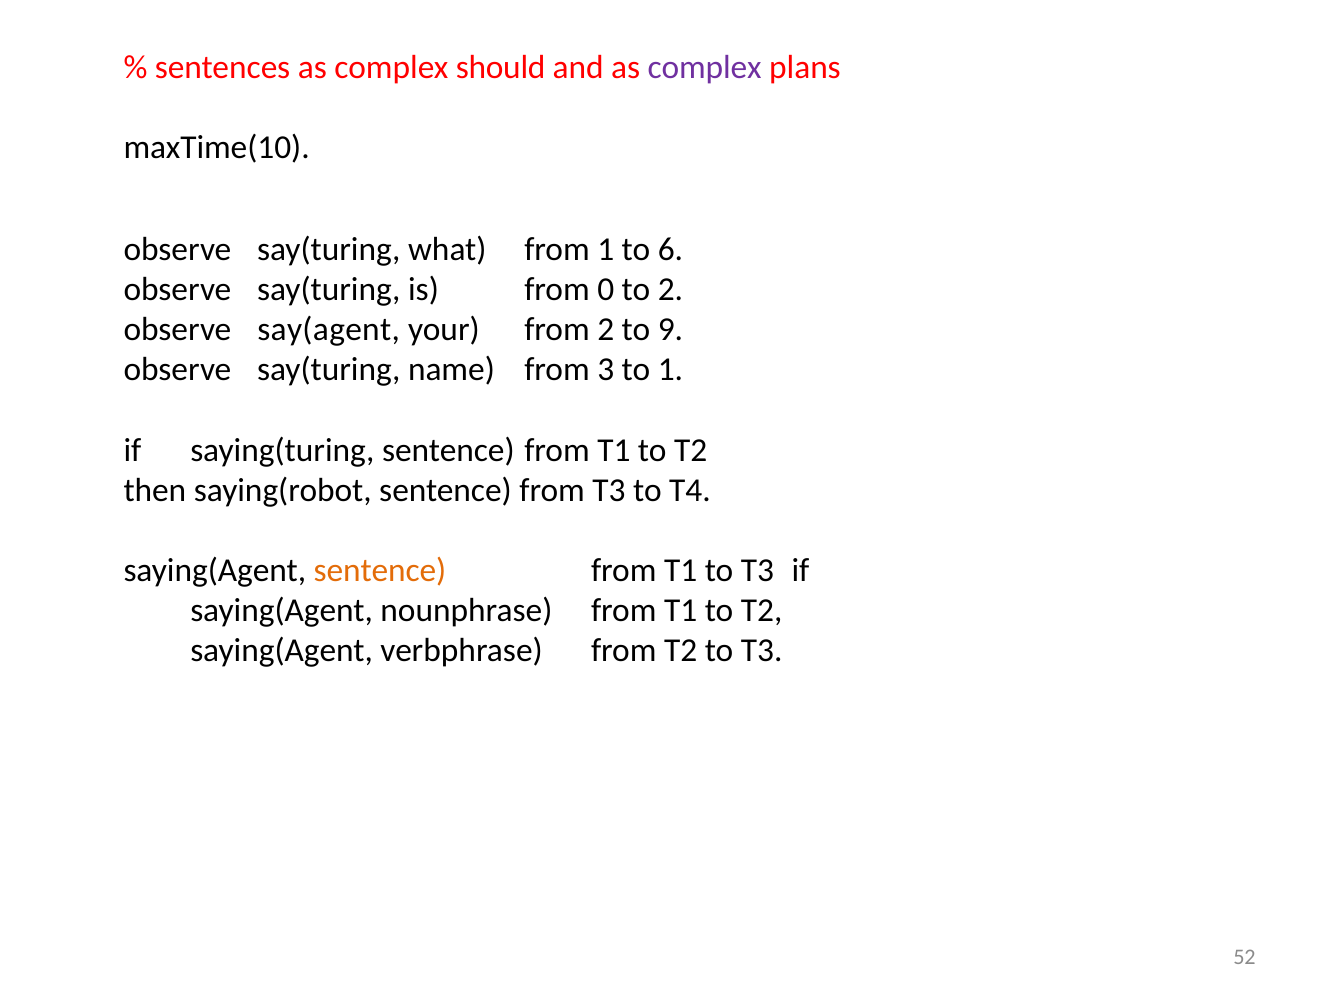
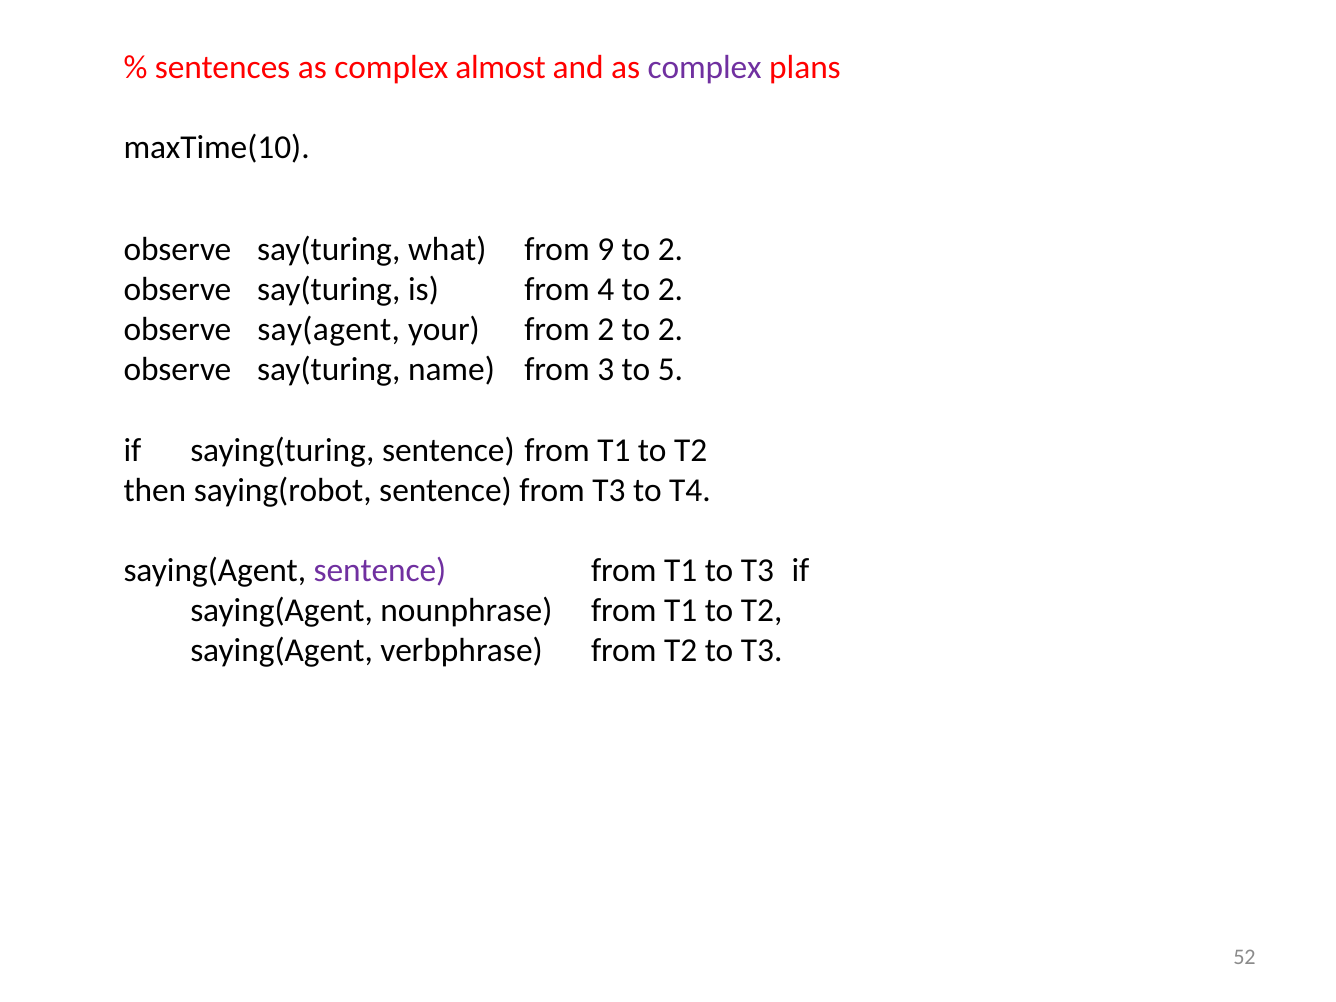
should: should -> almost
from 1: 1 -> 9
6 at (670, 250): 6 -> 2
0: 0 -> 4
2 to 9: 9 -> 2
to 1: 1 -> 5
sentence at (380, 570) colour: orange -> purple
